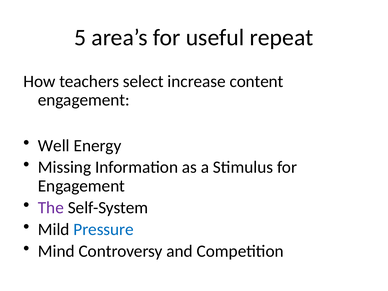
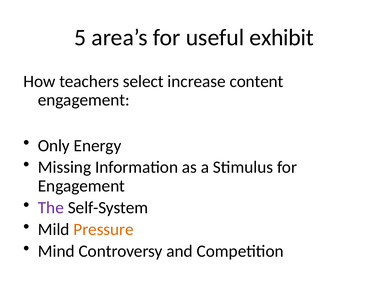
repeat: repeat -> exhibit
Well: Well -> Only
Pressure colour: blue -> orange
